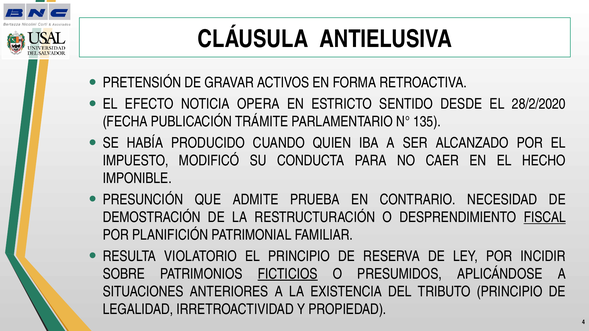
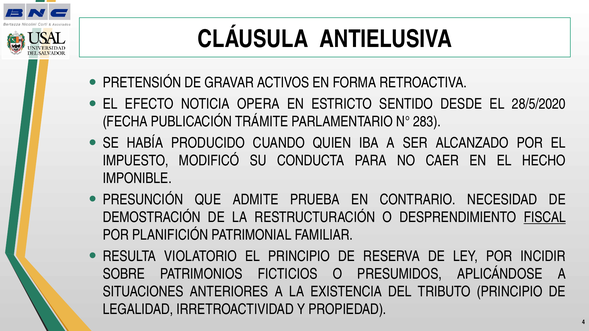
28/2/2020: 28/2/2020 -> 28/5/2020
135: 135 -> 283
FICTICIOS underline: present -> none
